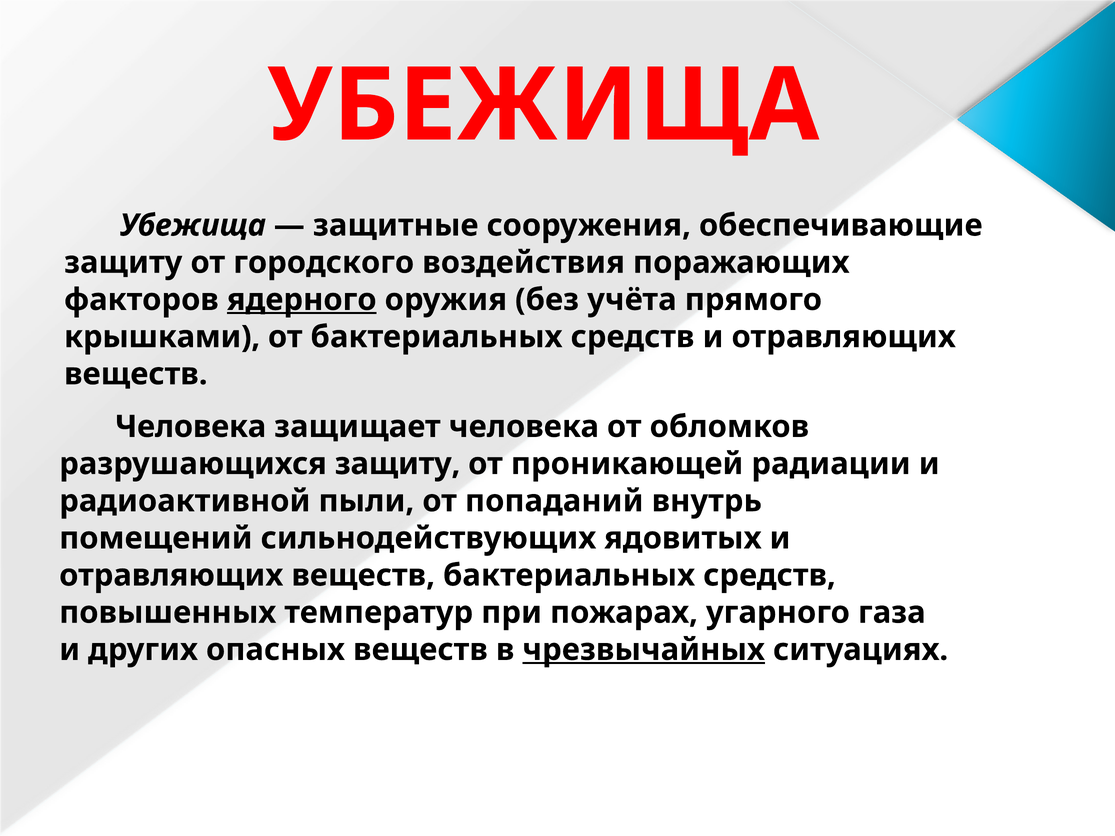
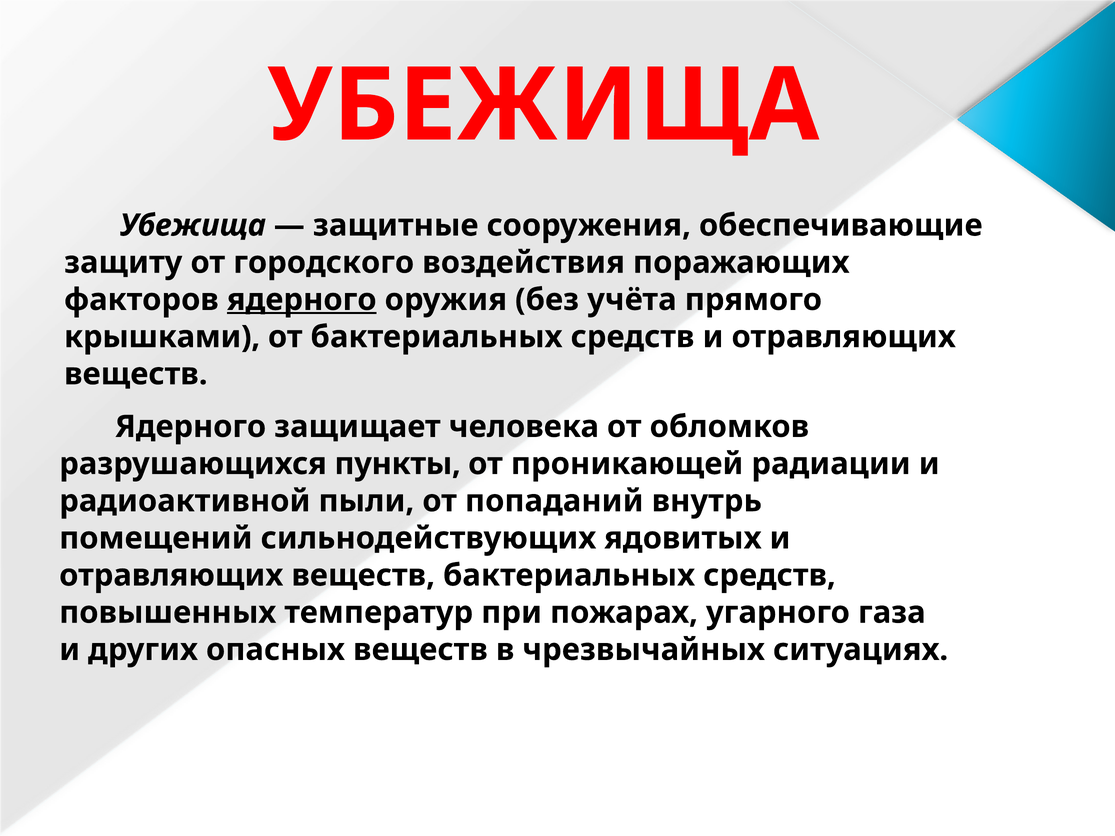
Человека at (191, 427): Человека -> Ядерного
разрушающихся защиту: защиту -> пункты
чрезвычайных underline: present -> none
